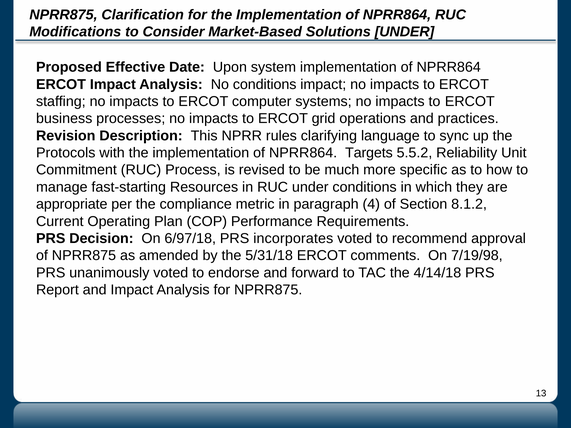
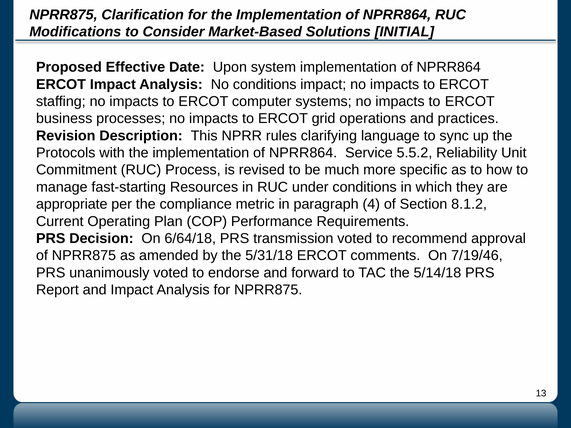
Solutions UNDER: UNDER -> INITIAL
Targets: Targets -> Service
6/97/18: 6/97/18 -> 6/64/18
incorporates: incorporates -> transmission
7/19/98: 7/19/98 -> 7/19/46
4/14/18: 4/14/18 -> 5/14/18
